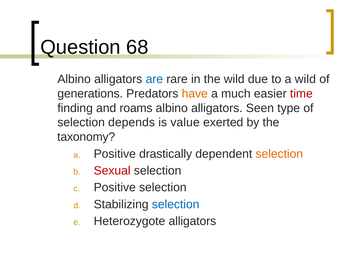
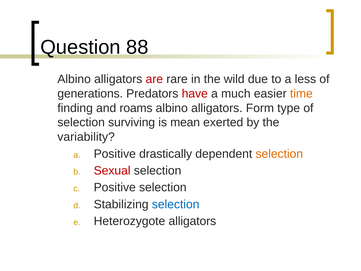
68: 68 -> 88
are colour: blue -> red
a wild: wild -> less
have colour: orange -> red
time colour: red -> orange
Seen: Seen -> Form
depends: depends -> surviving
value: value -> mean
taxonomy: taxonomy -> variability
